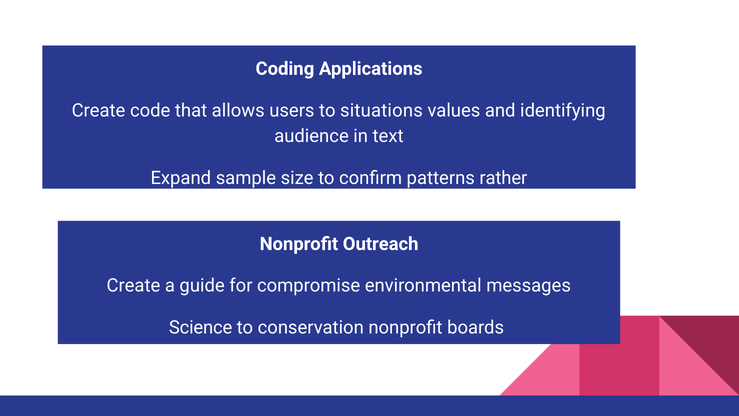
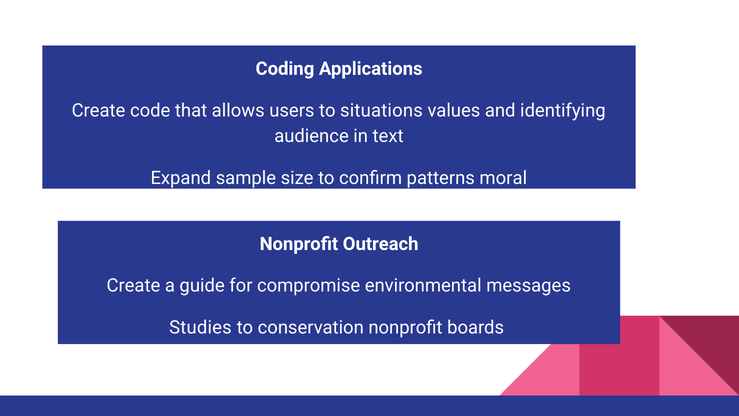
rather: rather -> moral
Science: Science -> Studies
